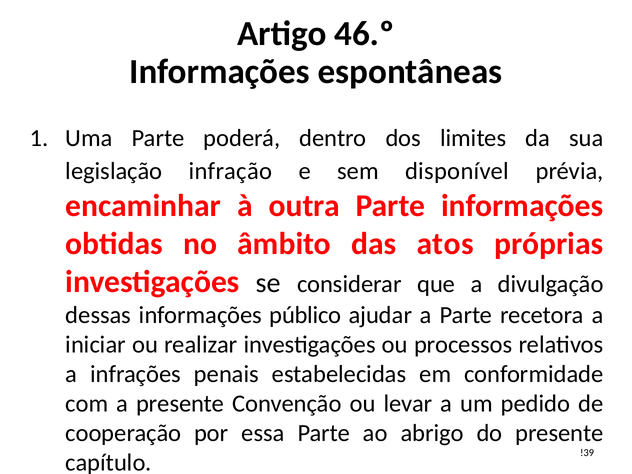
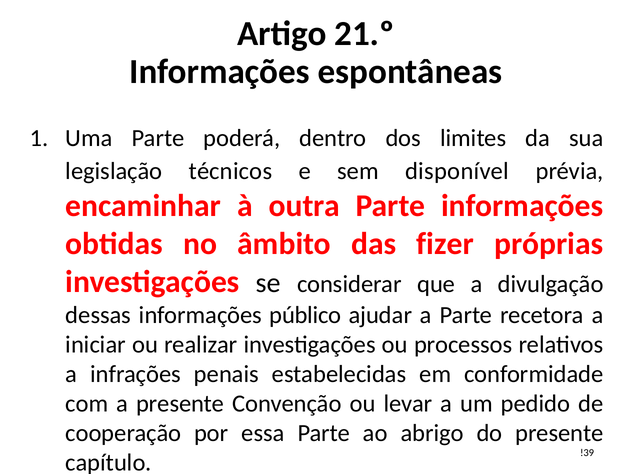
46.º: 46.º -> 21.º
infração: infração -> técnicos
atos: atos -> fizer
